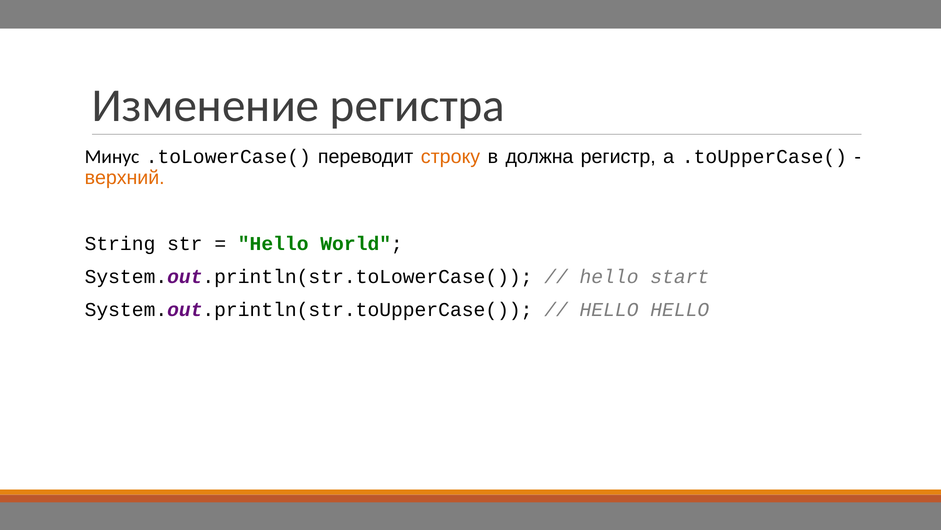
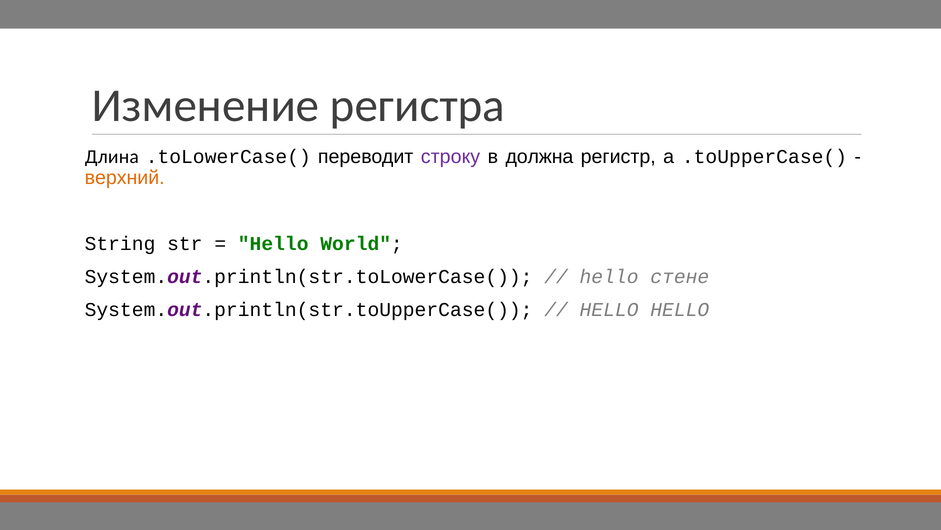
Минус: Минус -> Длина
строку colour: orange -> purple
start: start -> стене
